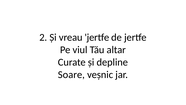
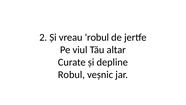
vreau jertfe: jertfe -> robul
Soare at (71, 74): Soare -> Robul
